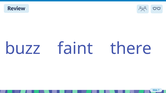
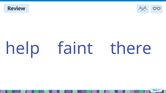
buzz: buzz -> help
